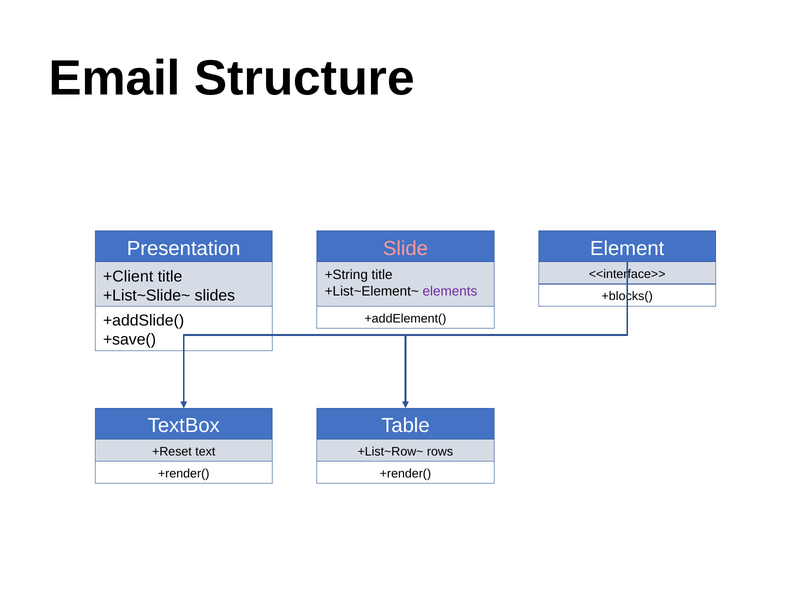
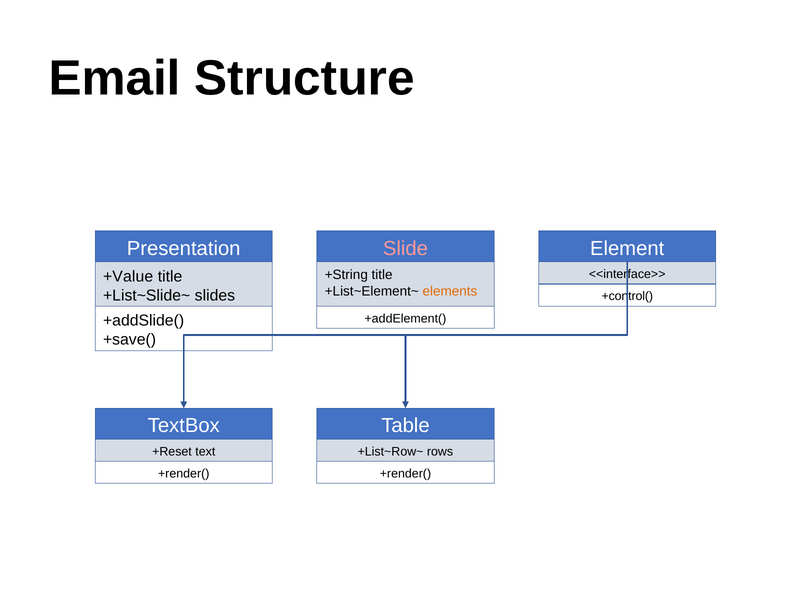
+Client: +Client -> +Value
elements colour: purple -> orange
+blocks(: +blocks( -> +control(
